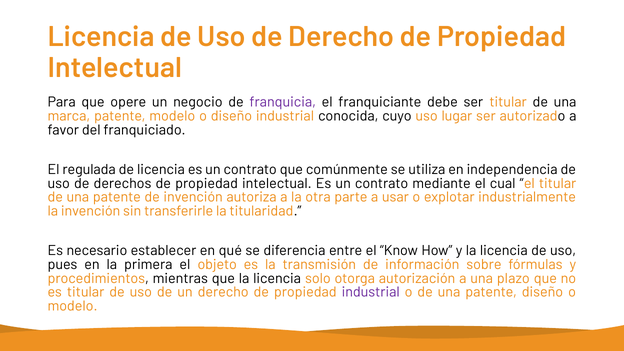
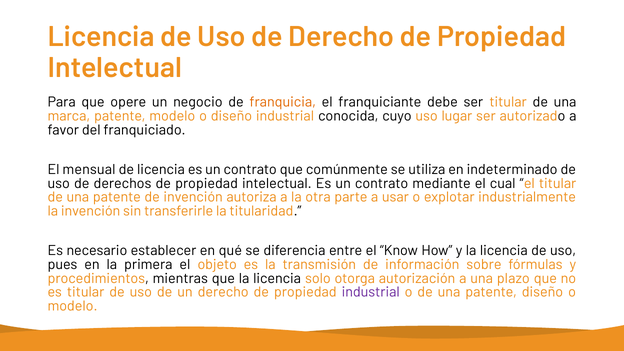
franquicia colour: purple -> orange
regulada: regulada -> mensual
independencia: independencia -> indeterminado
